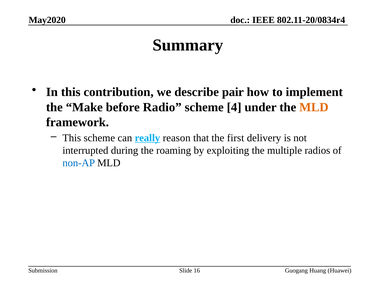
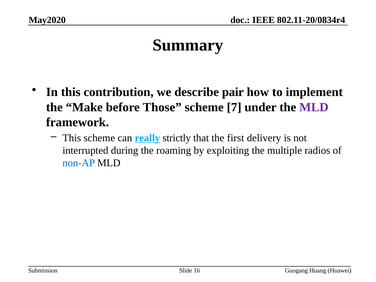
Radio: Radio -> Those
4: 4 -> 7
MLD at (314, 107) colour: orange -> purple
reason: reason -> strictly
